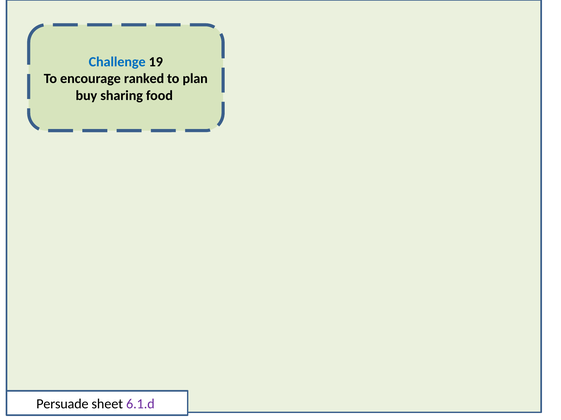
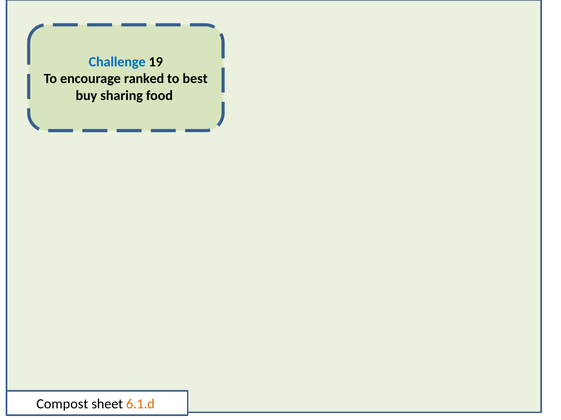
plan: plan -> best
Persuade: Persuade -> Compost
6.1.d colour: purple -> orange
